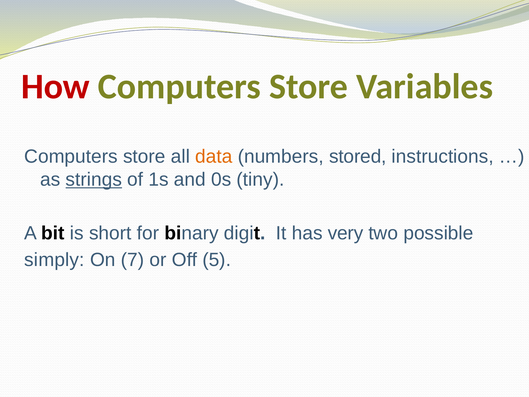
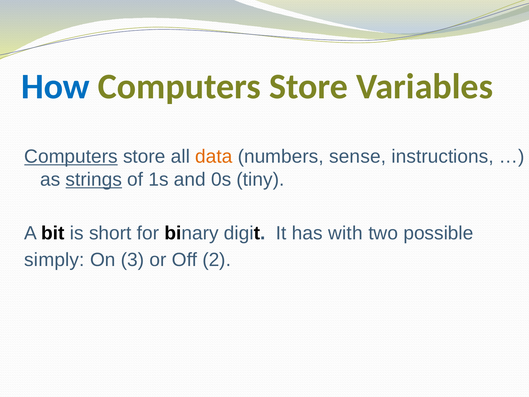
How colour: red -> blue
Computers at (71, 157) underline: none -> present
stored: stored -> sense
very: very -> with
7: 7 -> 3
5: 5 -> 2
